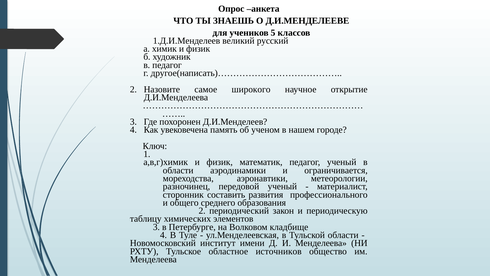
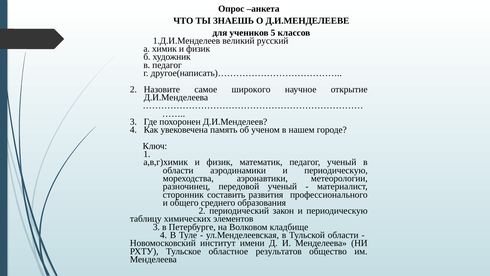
аэродинамики и ограничивается: ограничивается -> периодическую
источников: источников -> результатов
